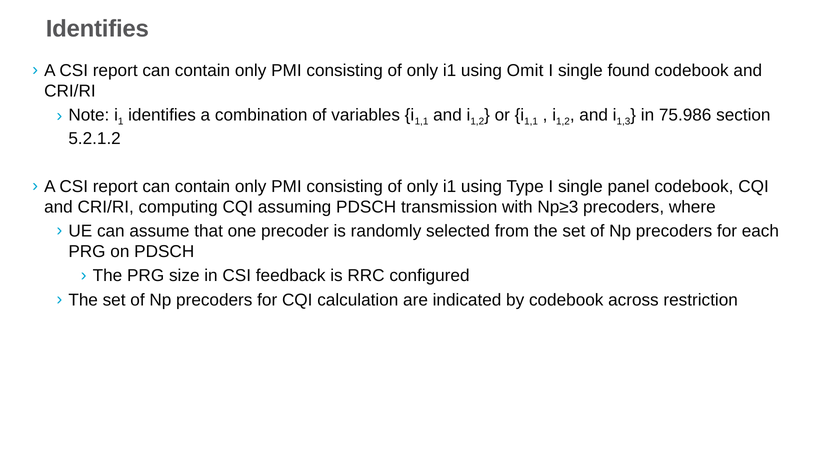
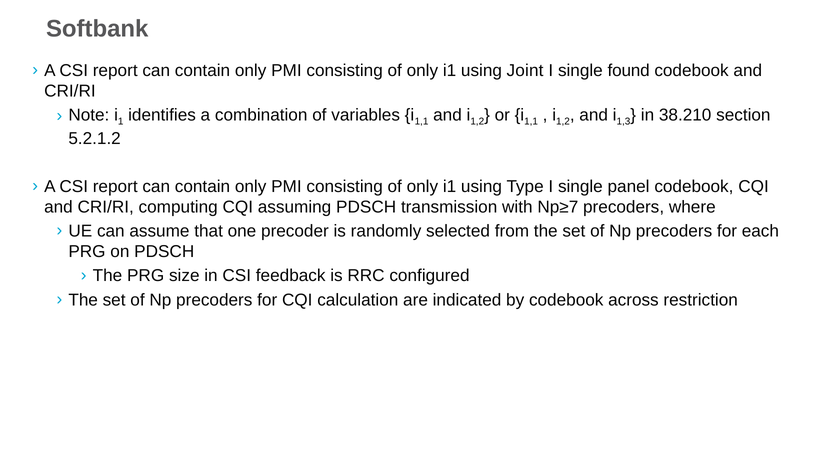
Identifies at (97, 29): Identifies -> Softbank
Omit: Omit -> Joint
75.986: 75.986 -> 38.210
Np≥3: Np≥3 -> Np≥7
